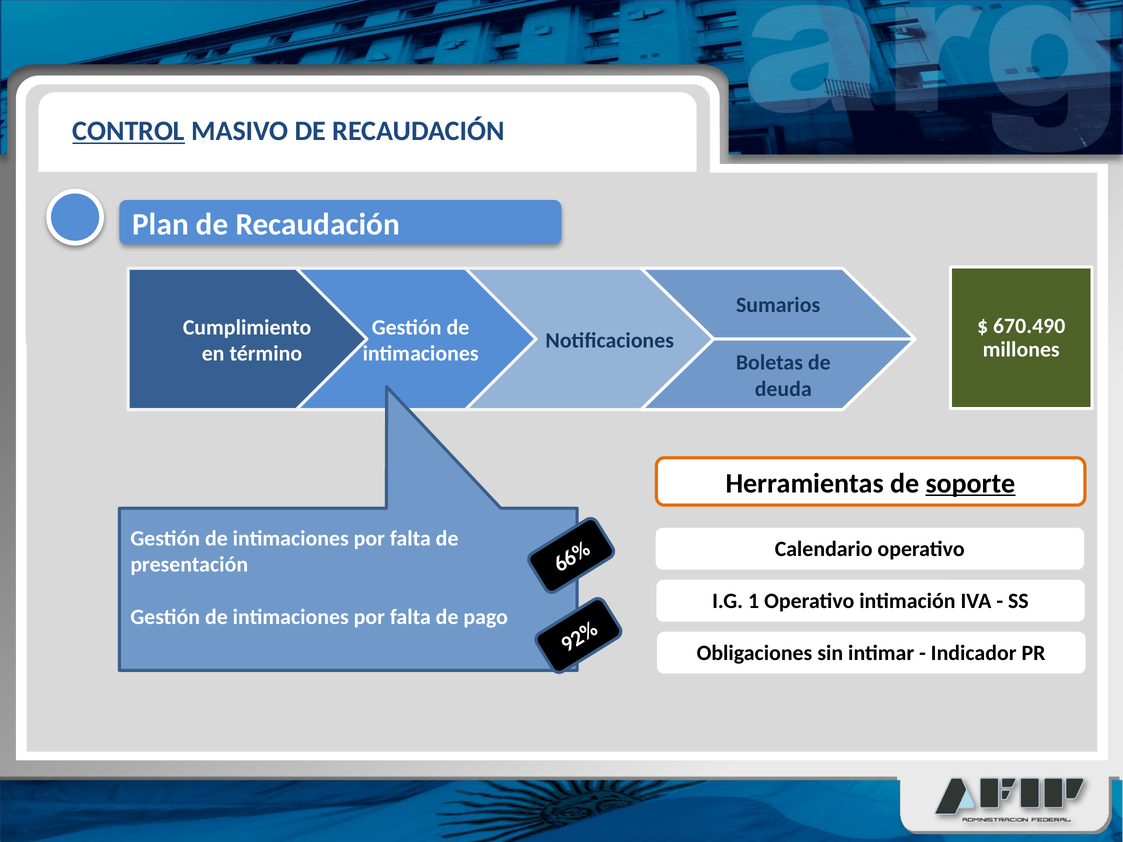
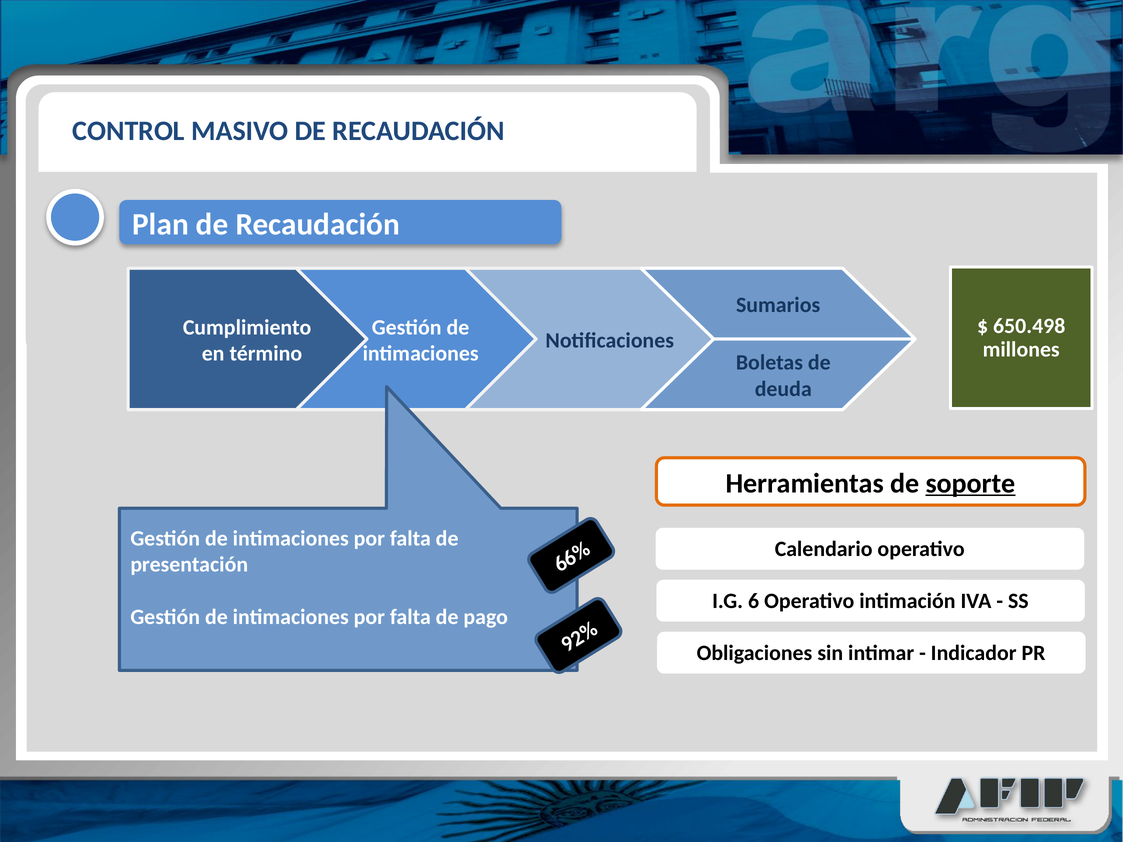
CONTROL underline: present -> none
670.490: 670.490 -> 650.498
I.G 1: 1 -> 6
